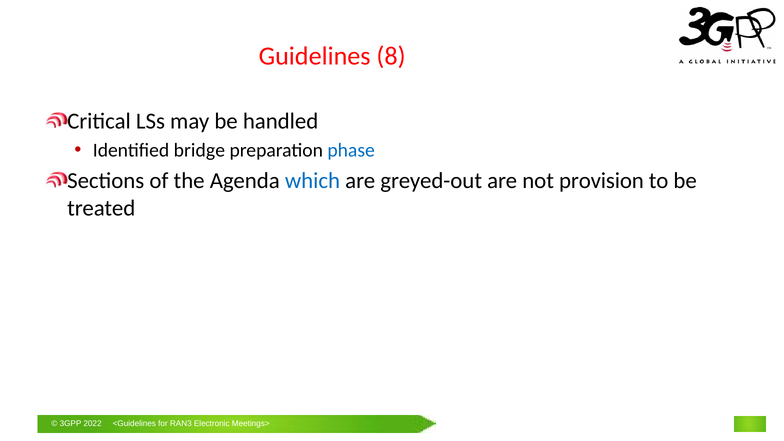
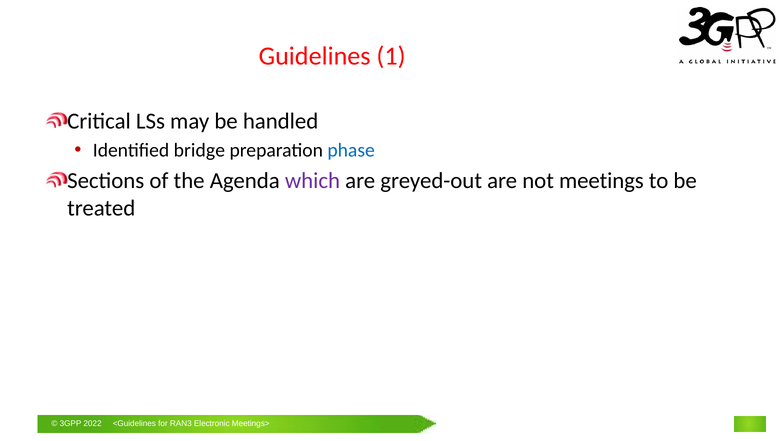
8: 8 -> 1
which colour: blue -> purple
provision: provision -> meetings
